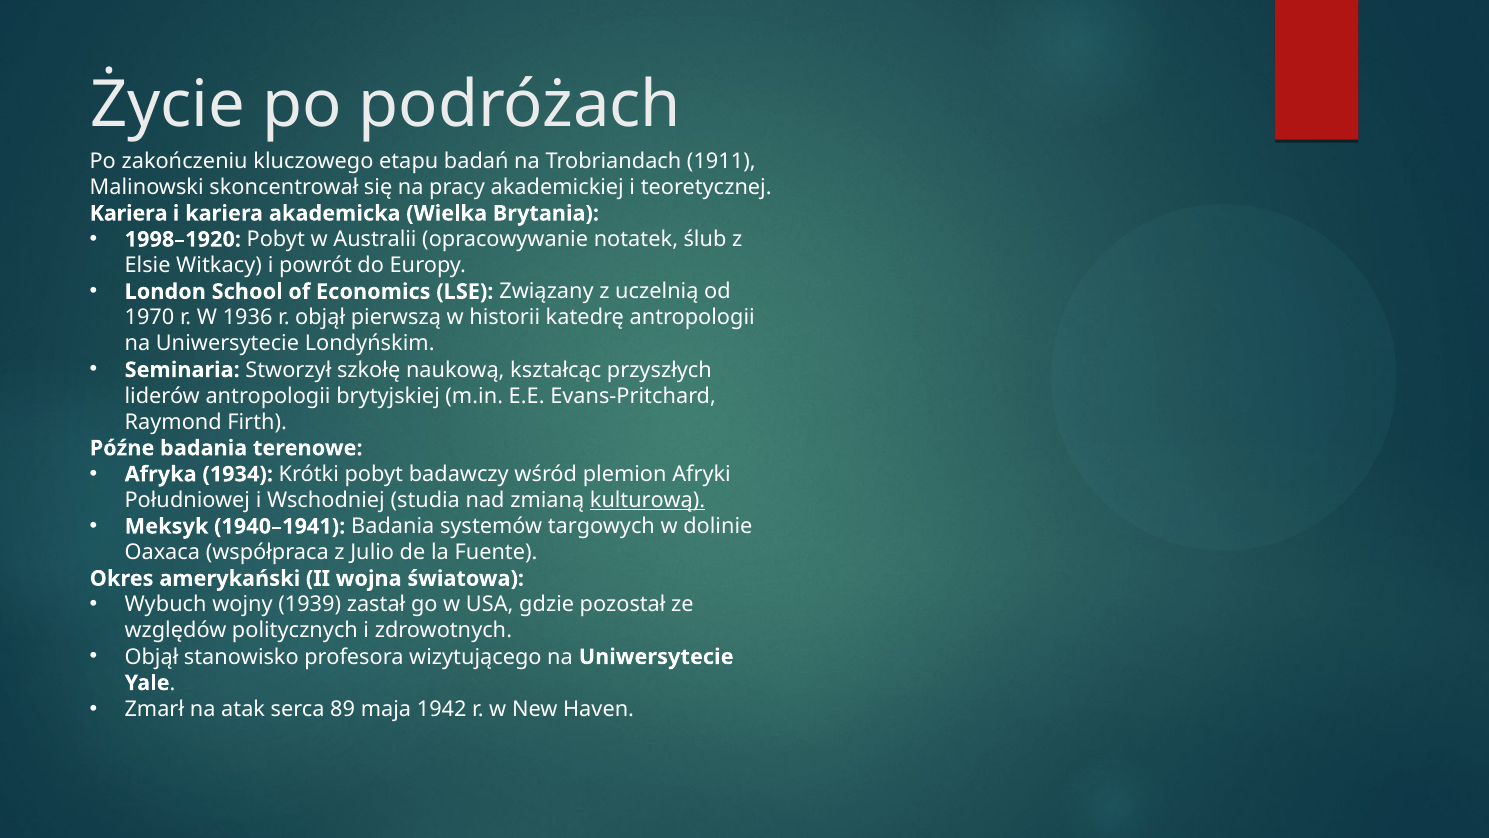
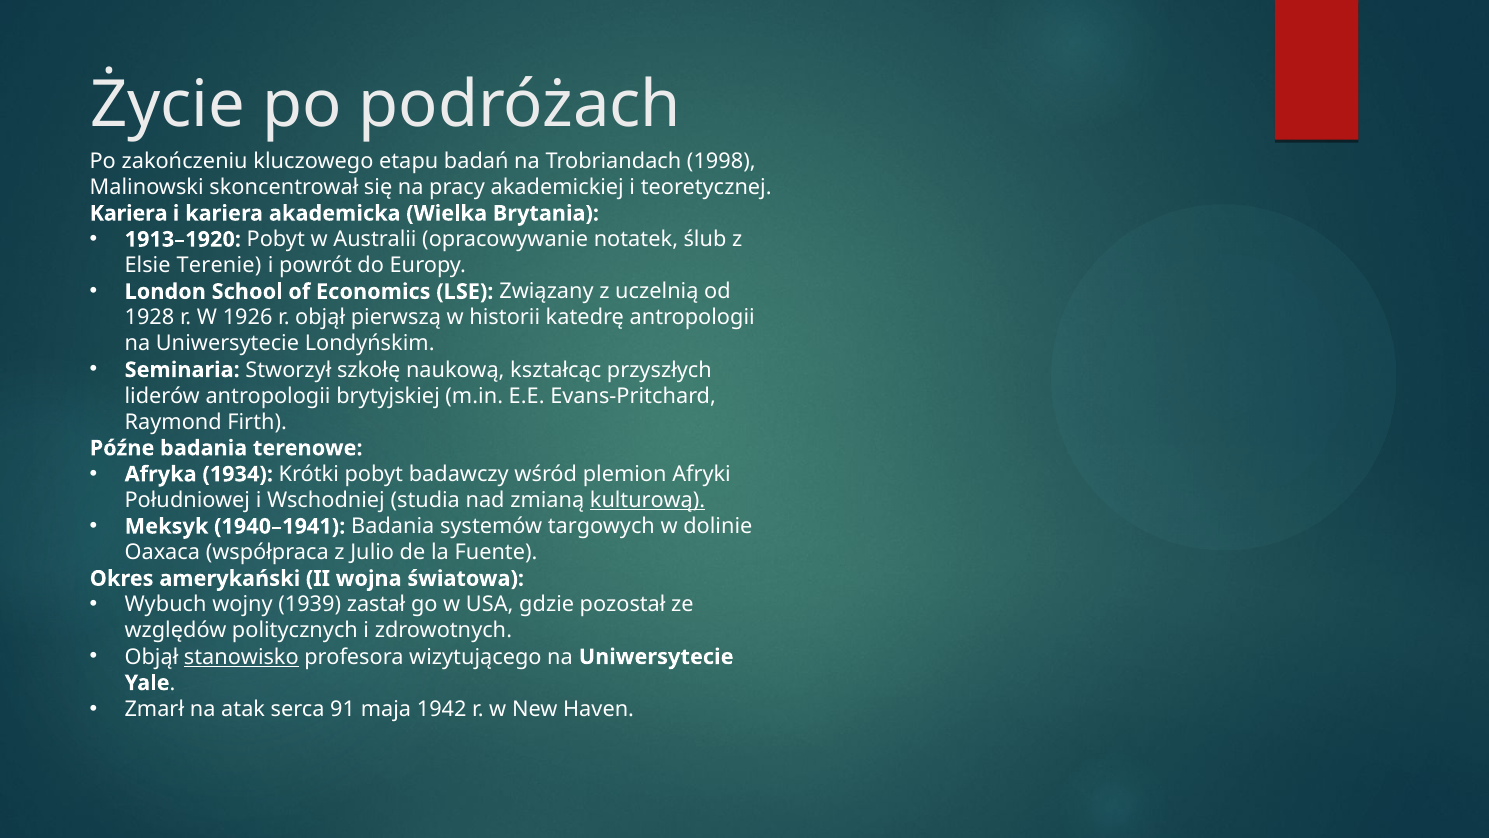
1911: 1911 -> 1998
1998–1920: 1998–1920 -> 1913–1920
Witkacy: Witkacy -> Terenie
1970: 1970 -> 1928
1936: 1936 -> 1926
stanowisko underline: none -> present
89: 89 -> 91
